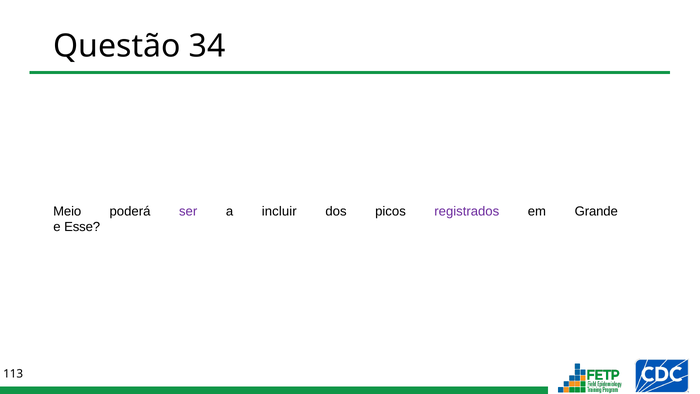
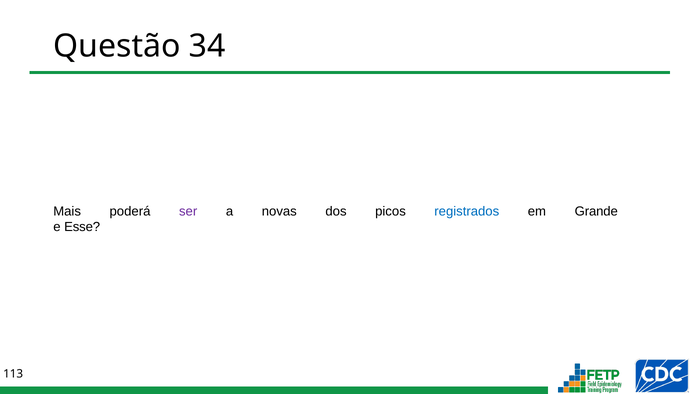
Meio: Meio -> Mais
incluir: incluir -> novas
registrados colour: purple -> blue
